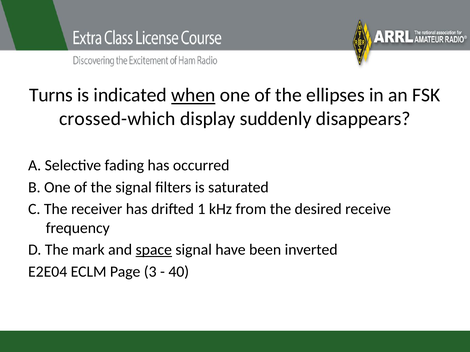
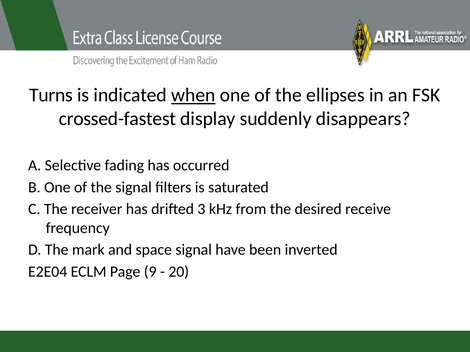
crossed-which: crossed-which -> crossed-fastest
1: 1 -> 3
space underline: present -> none
3: 3 -> 9
40: 40 -> 20
